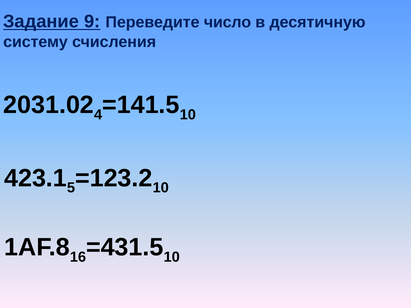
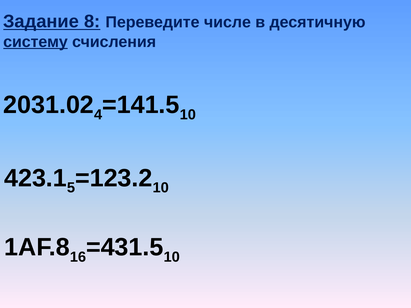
9: 9 -> 8
число: число -> числе
систему underline: none -> present
